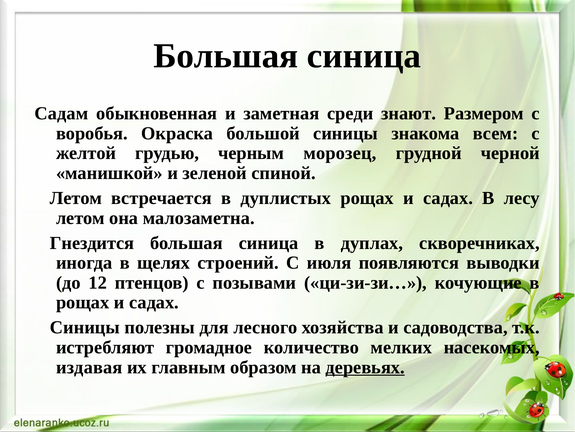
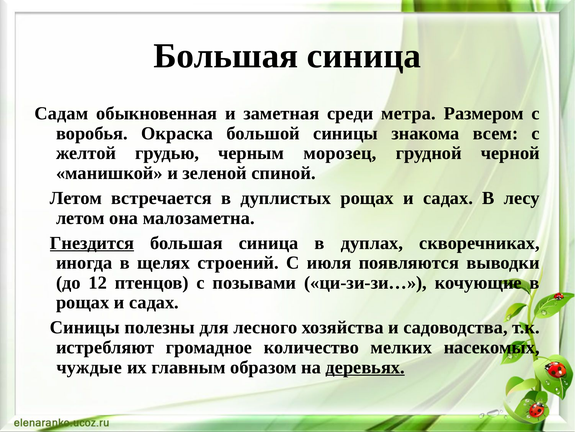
знают: знают -> метра
Гнездится underline: none -> present
издавая: издавая -> чуждые
